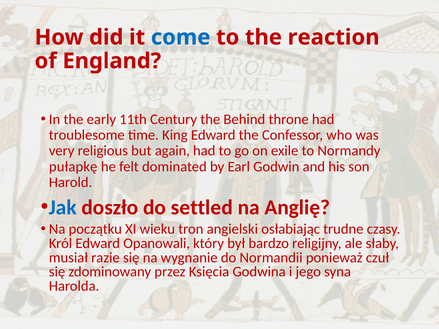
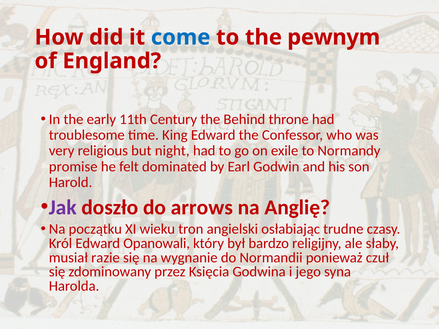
reaction: reaction -> pewnym
again: again -> night
pułapkę: pułapkę -> promise
Jak colour: blue -> purple
settled: settled -> arrows
